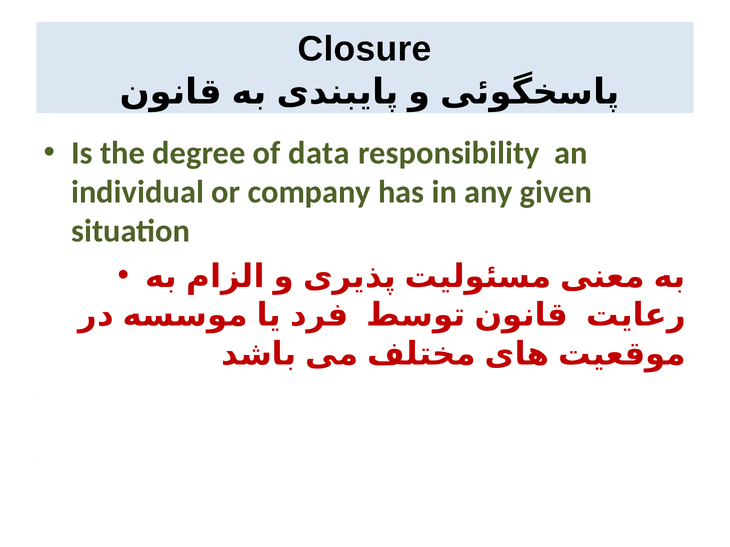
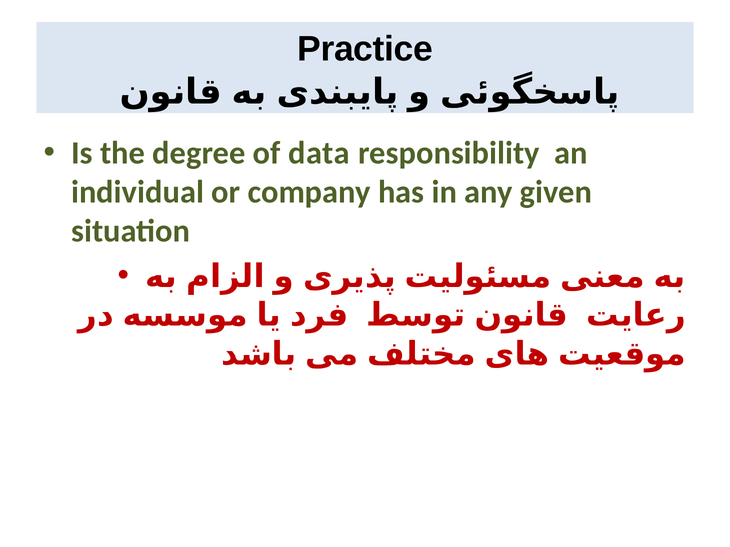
Closure: Closure -> Practice
